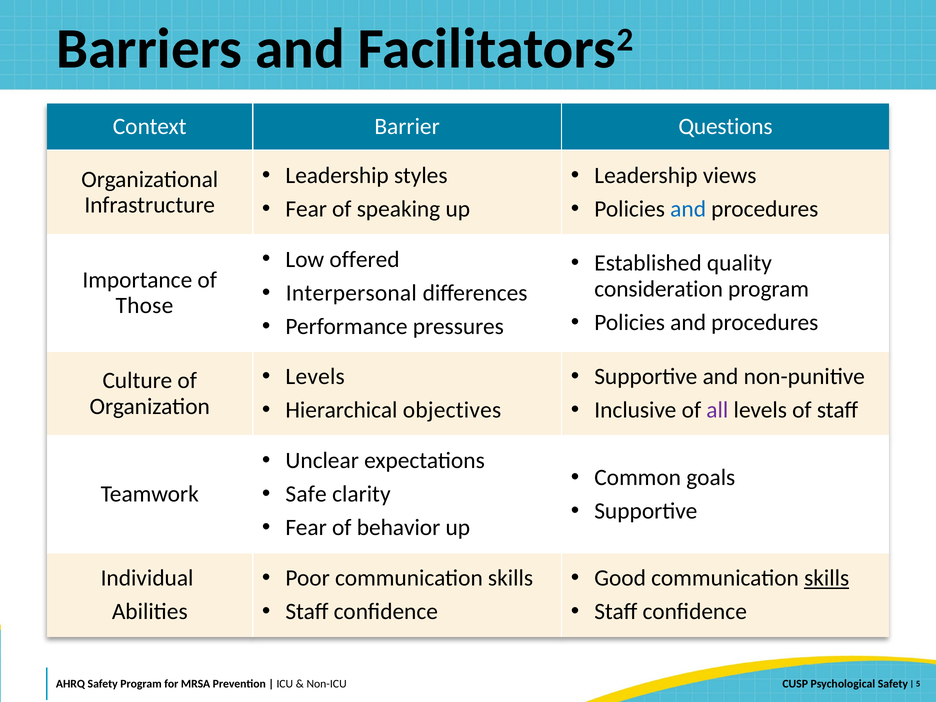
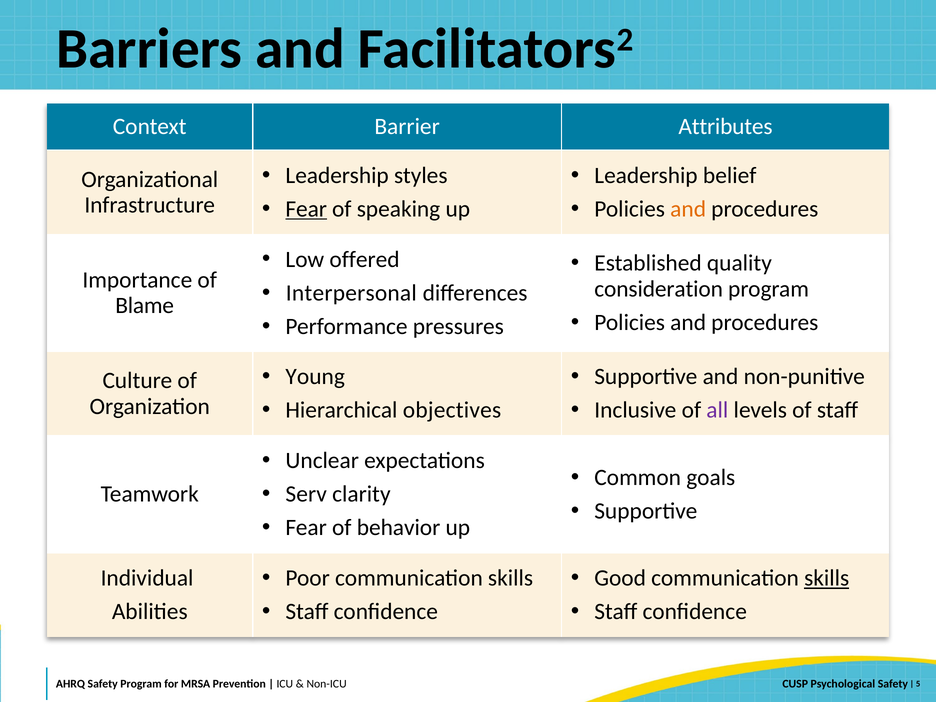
Questions: Questions -> Attributes
views: views -> belief
Fear at (306, 209) underline: none -> present
and at (688, 209) colour: blue -> orange
Those: Those -> Blame
Levels at (315, 377): Levels -> Young
Safe: Safe -> Serv
